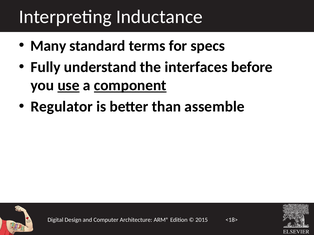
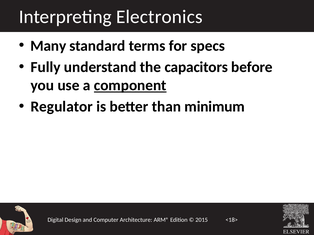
Inductance: Inductance -> Electronics
interfaces: interfaces -> capacitors
use underline: present -> none
assemble: assemble -> minimum
